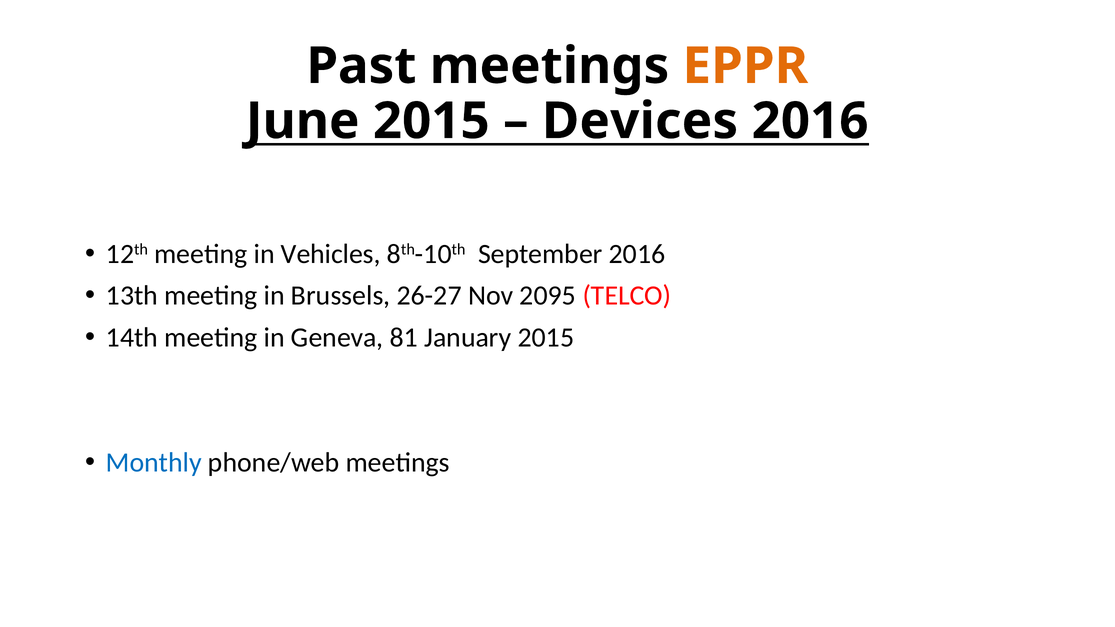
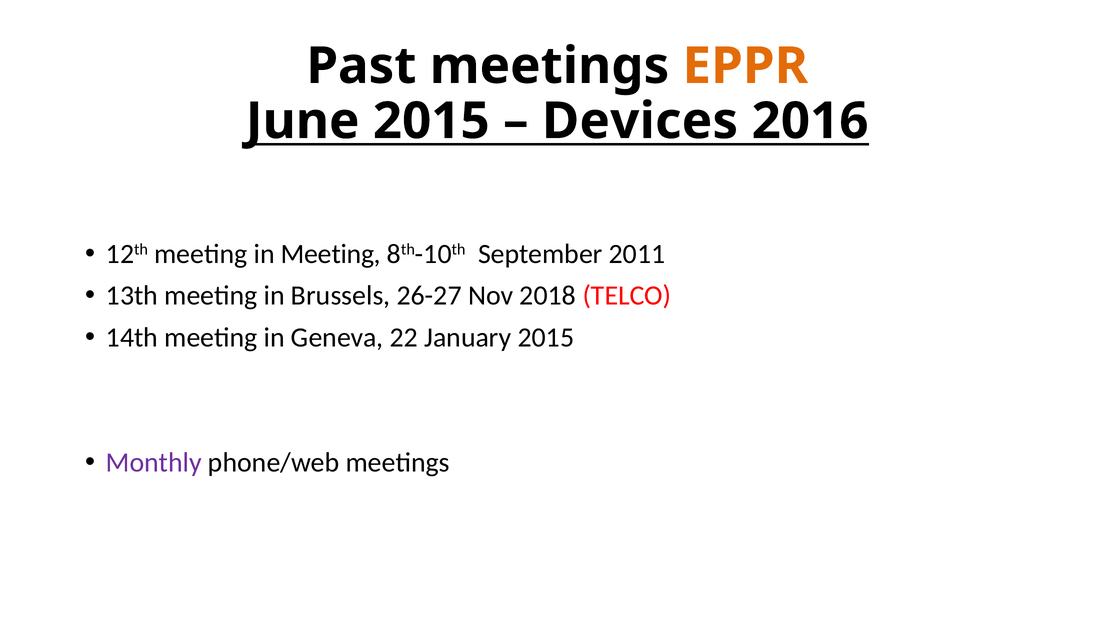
in Vehicles: Vehicles -> Meeting
September 2016: 2016 -> 2011
2095: 2095 -> 2018
81: 81 -> 22
Monthly colour: blue -> purple
